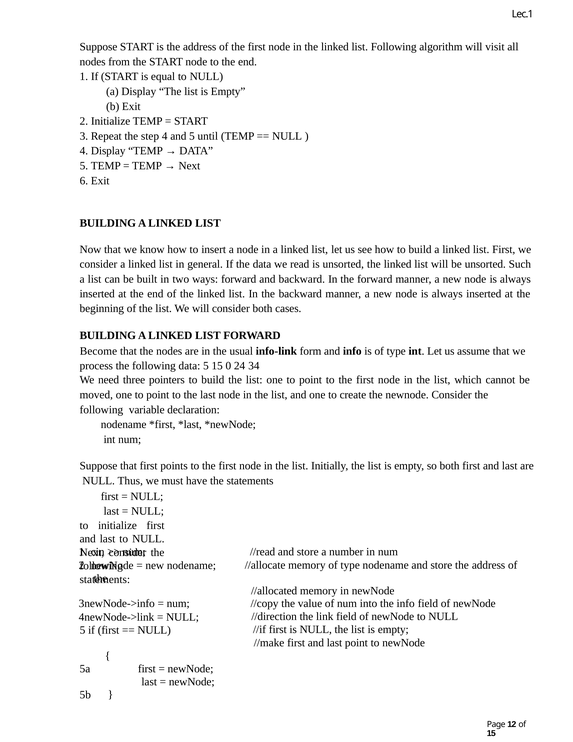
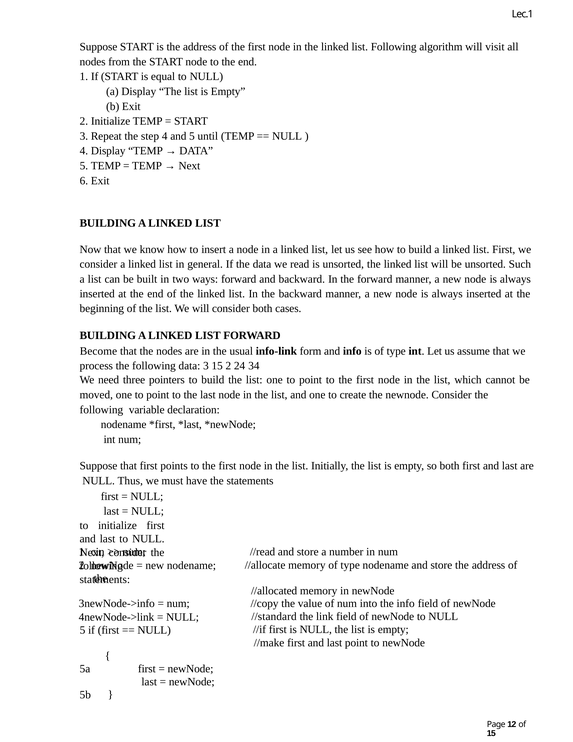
following data 5: 5 -> 3
15 0: 0 -> 2
//direction: //direction -> //standard
